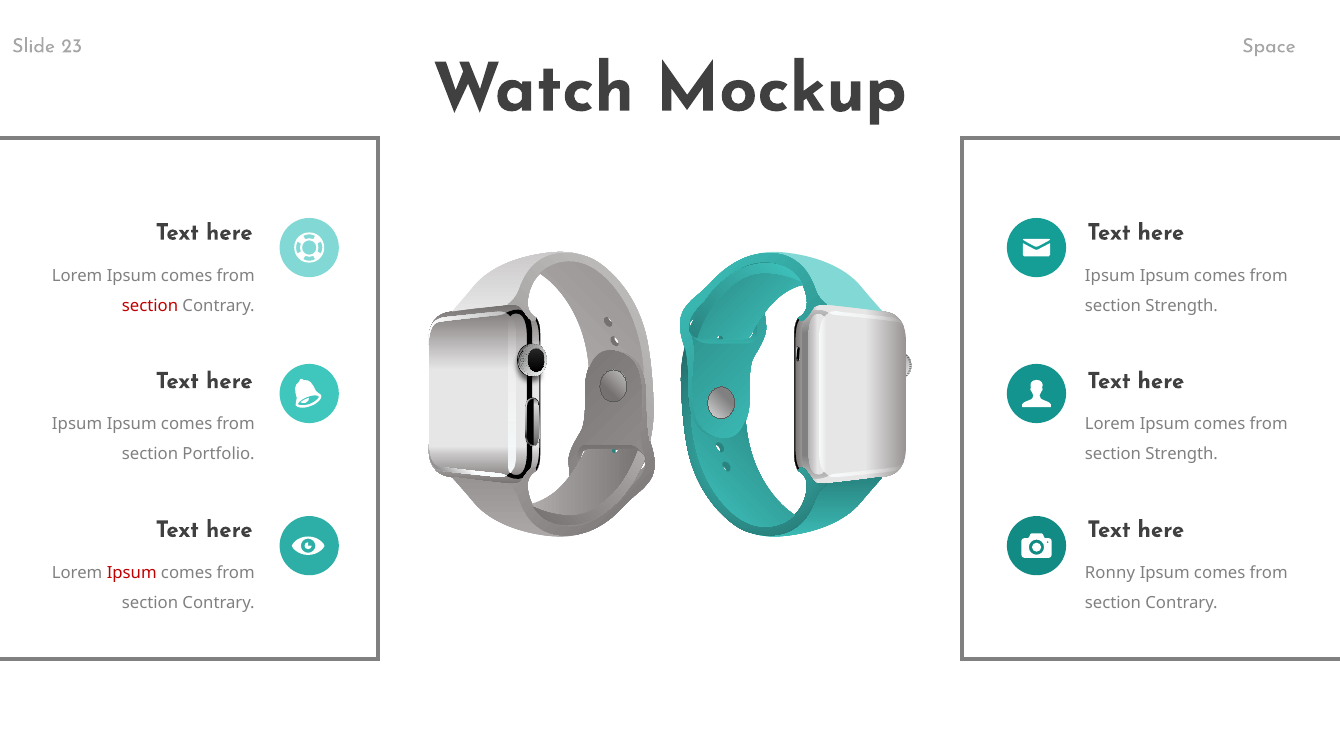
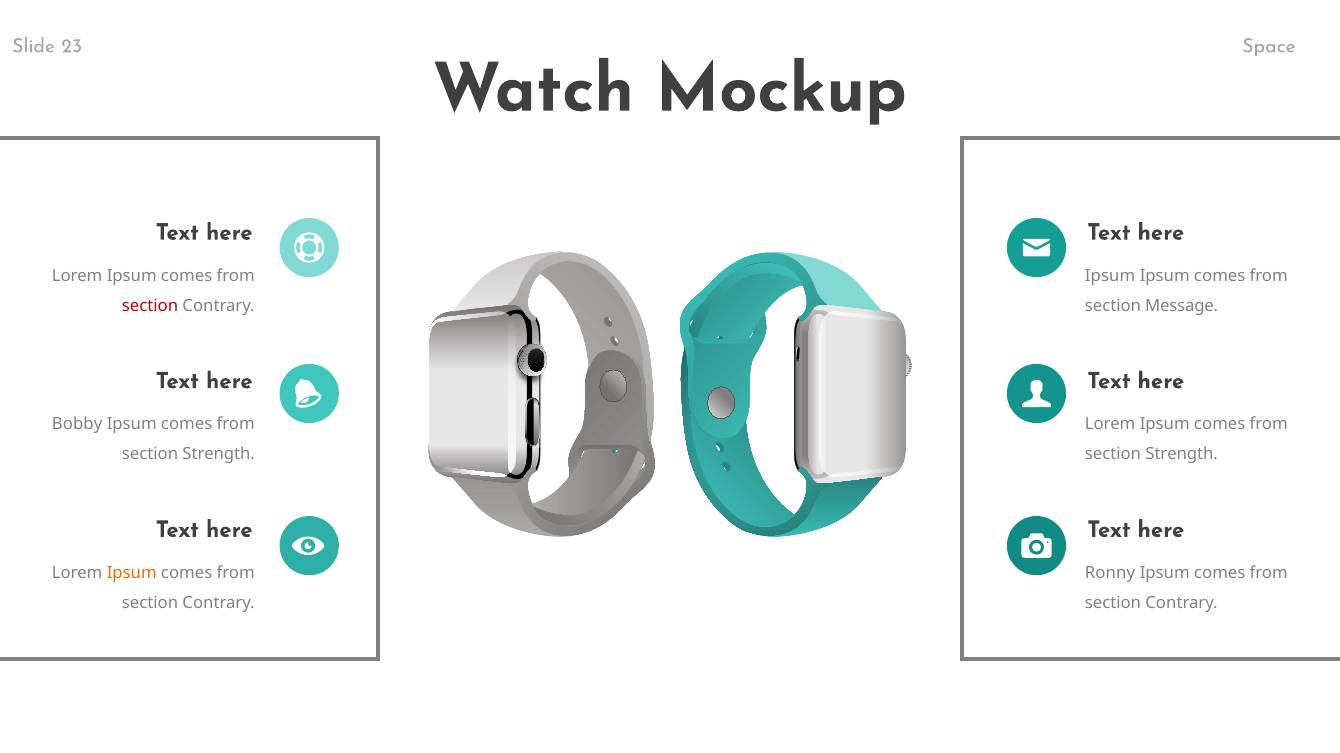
Strength at (1182, 306): Strength -> Message
Ipsum at (77, 425): Ipsum -> Bobby
Portfolio at (219, 455): Portfolio -> Strength
Ipsum at (132, 573) colour: red -> orange
